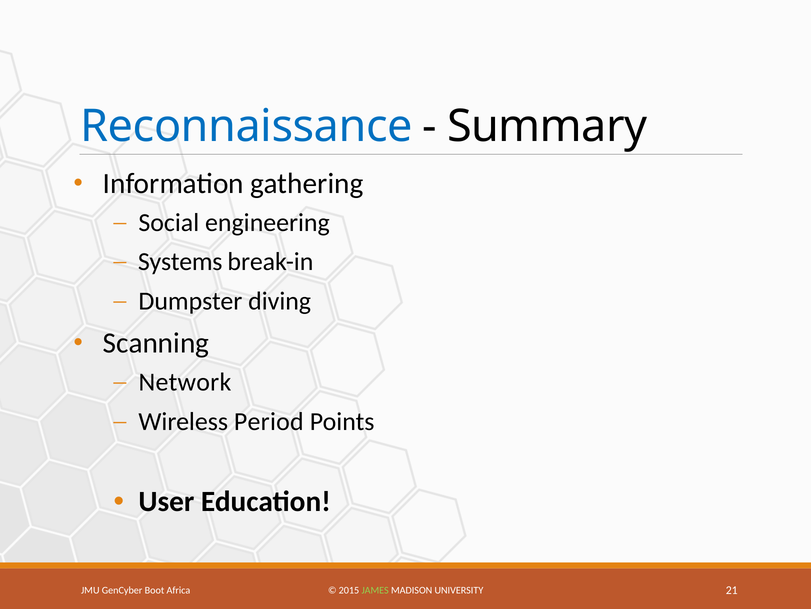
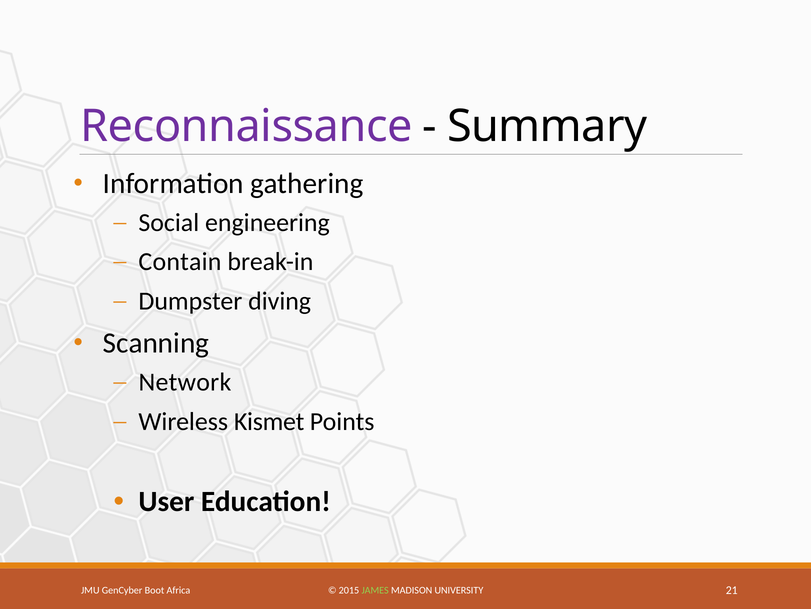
Reconnaissance colour: blue -> purple
Systems: Systems -> Contain
Period: Period -> Kismet
